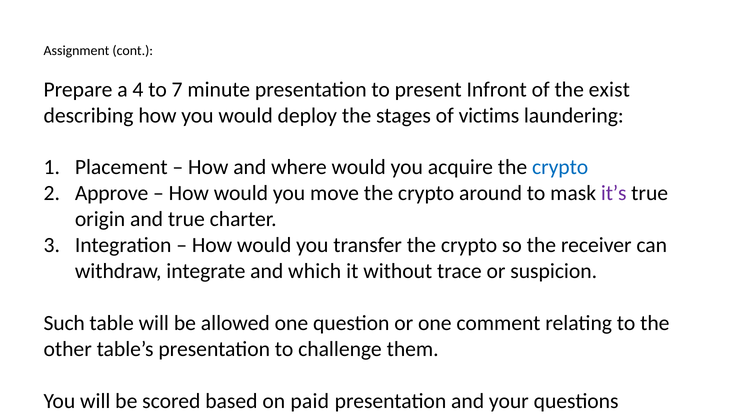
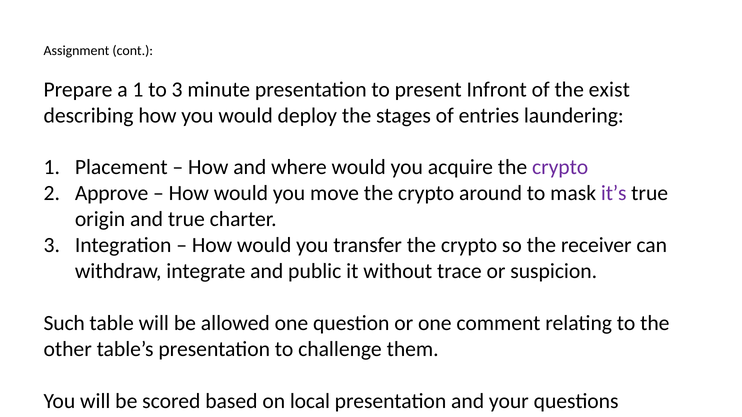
a 4: 4 -> 1
to 7: 7 -> 3
victims: victims -> entries
crypto at (560, 167) colour: blue -> purple
which: which -> public
paid: paid -> local
